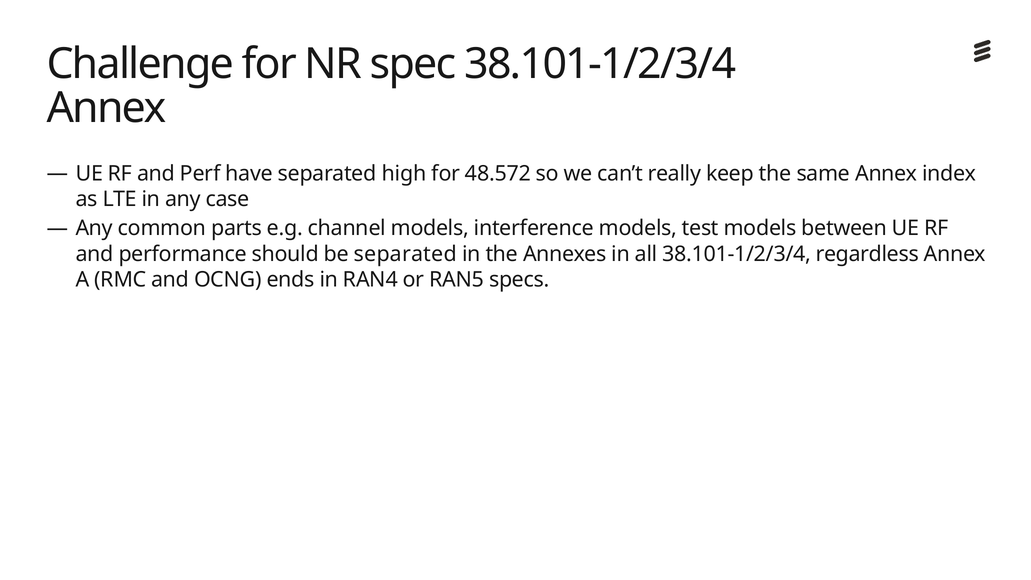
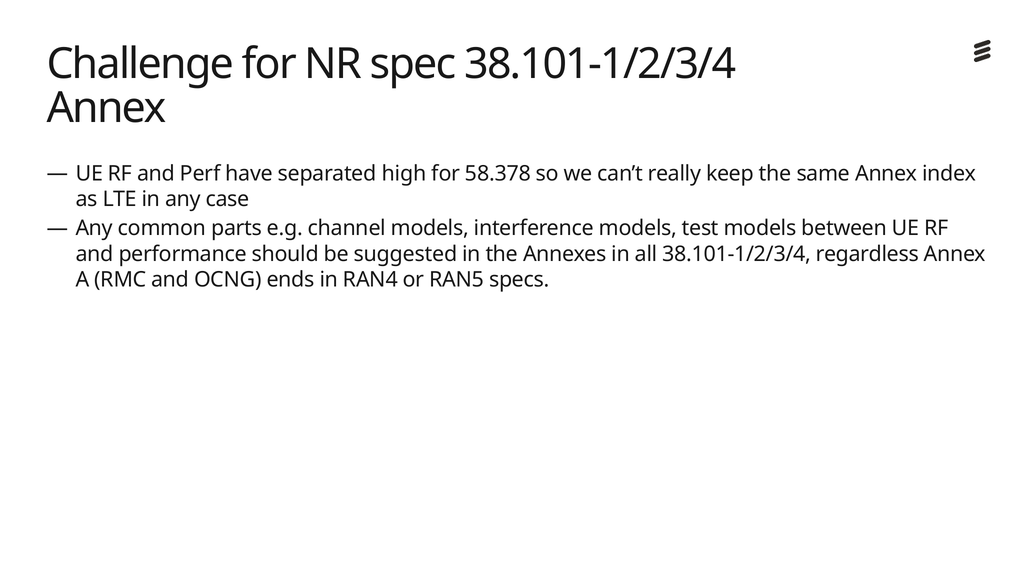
48.572: 48.572 -> 58.378
be separated: separated -> suggested
